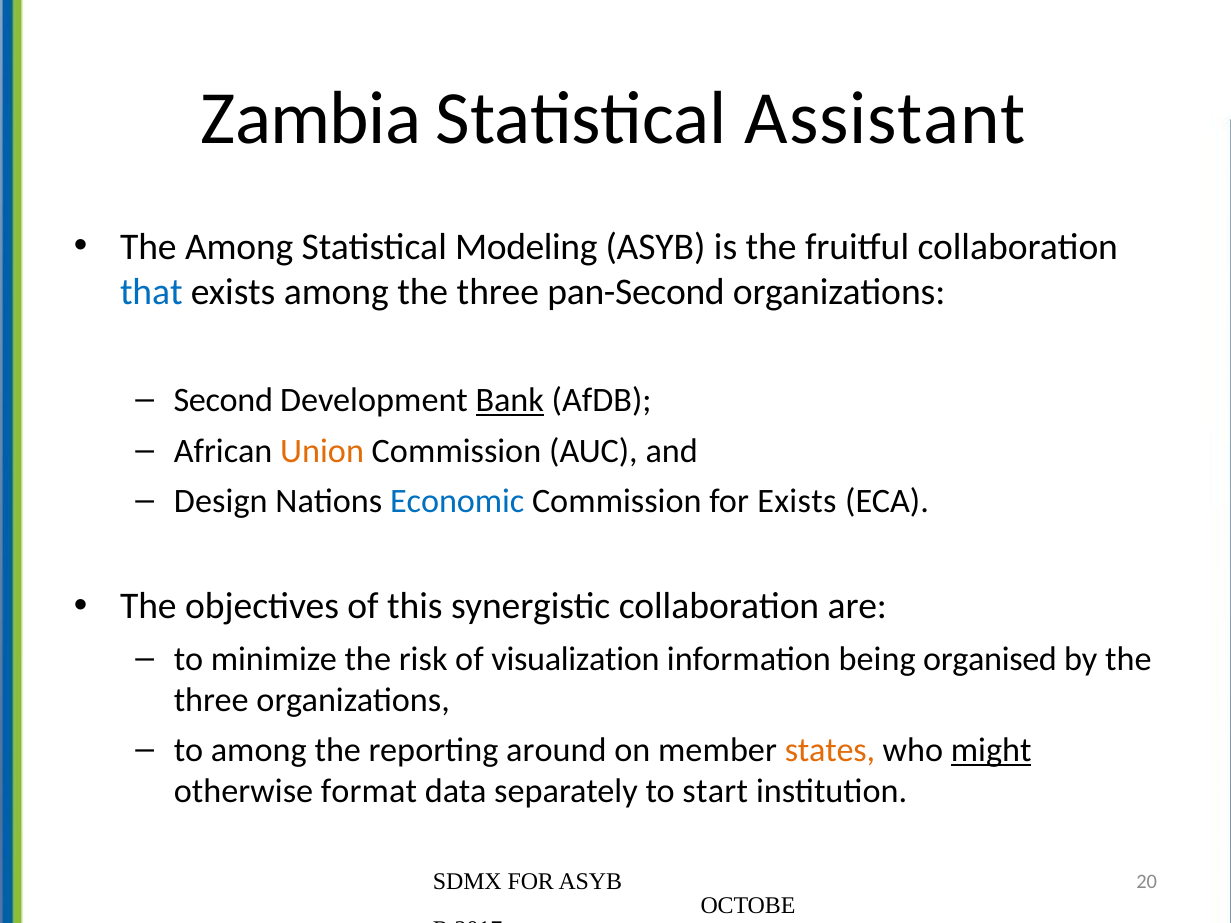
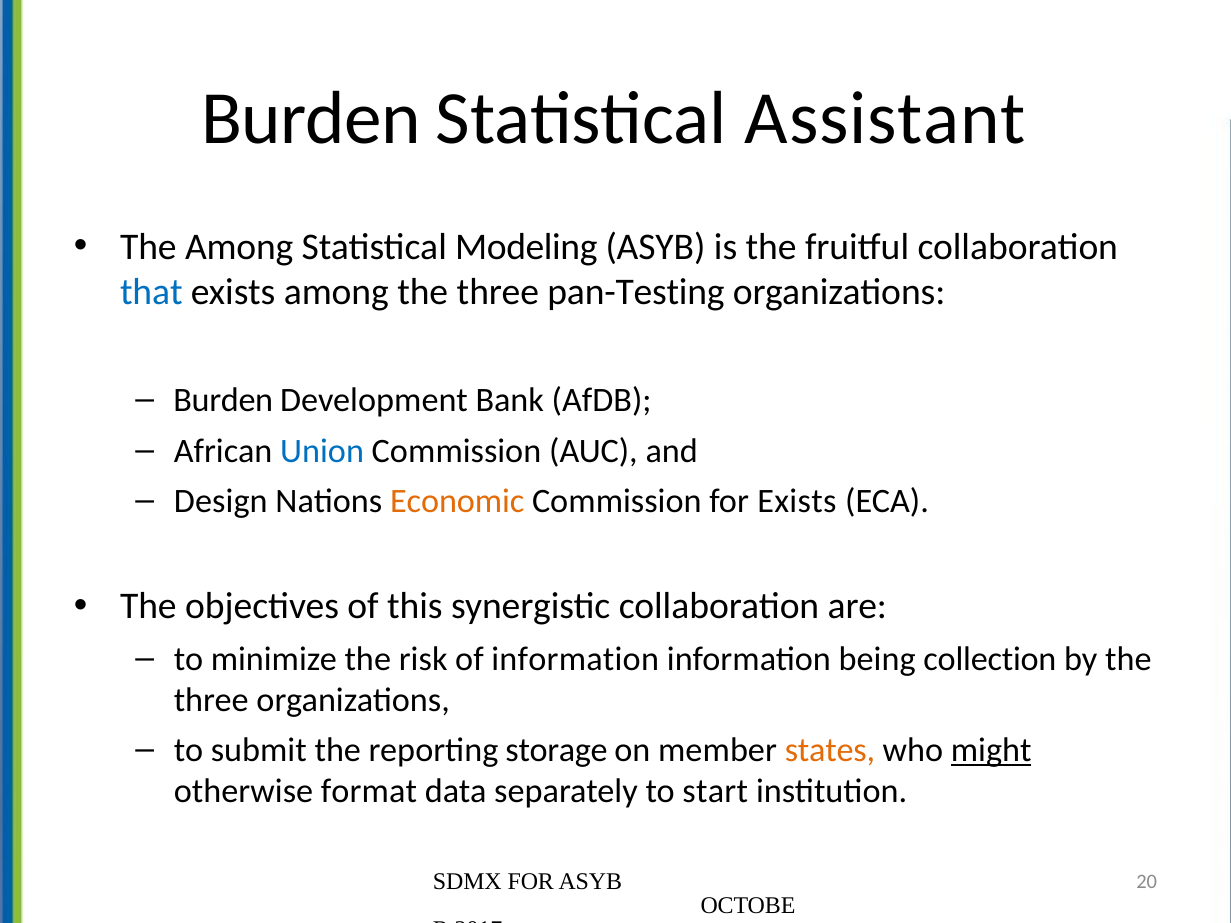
Zambia at (311, 119): Zambia -> Burden
pan-Second: pan-Second -> pan-Testing
Second at (223, 400): Second -> Burden
Bank underline: present -> none
Union colour: orange -> blue
Economic colour: blue -> orange
of visualization: visualization -> information
organised: organised -> collection
to among: among -> submit
around: around -> storage
